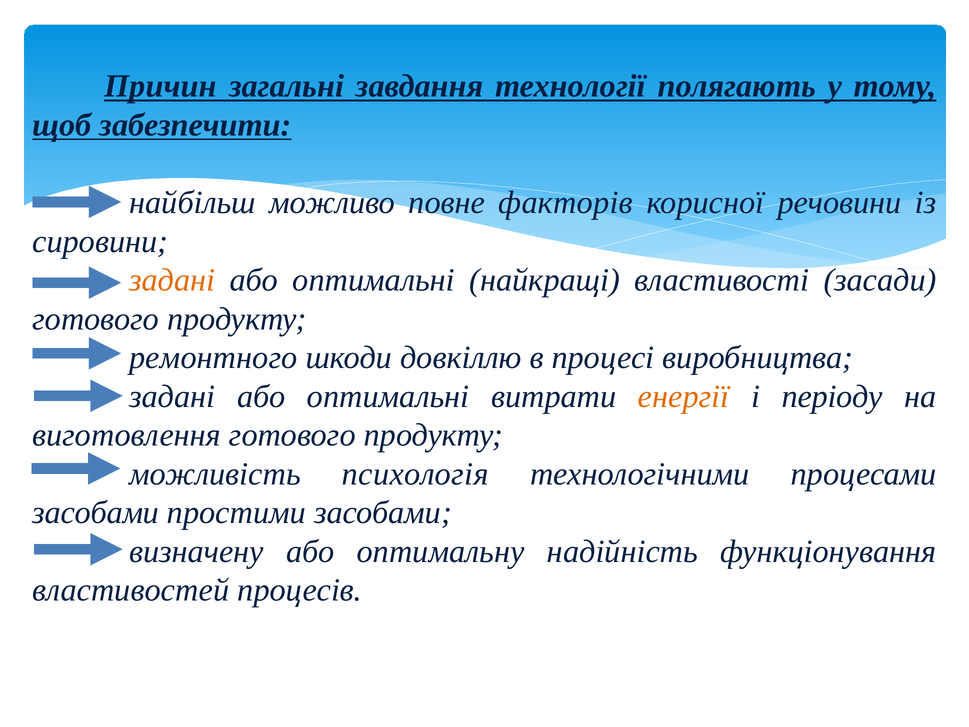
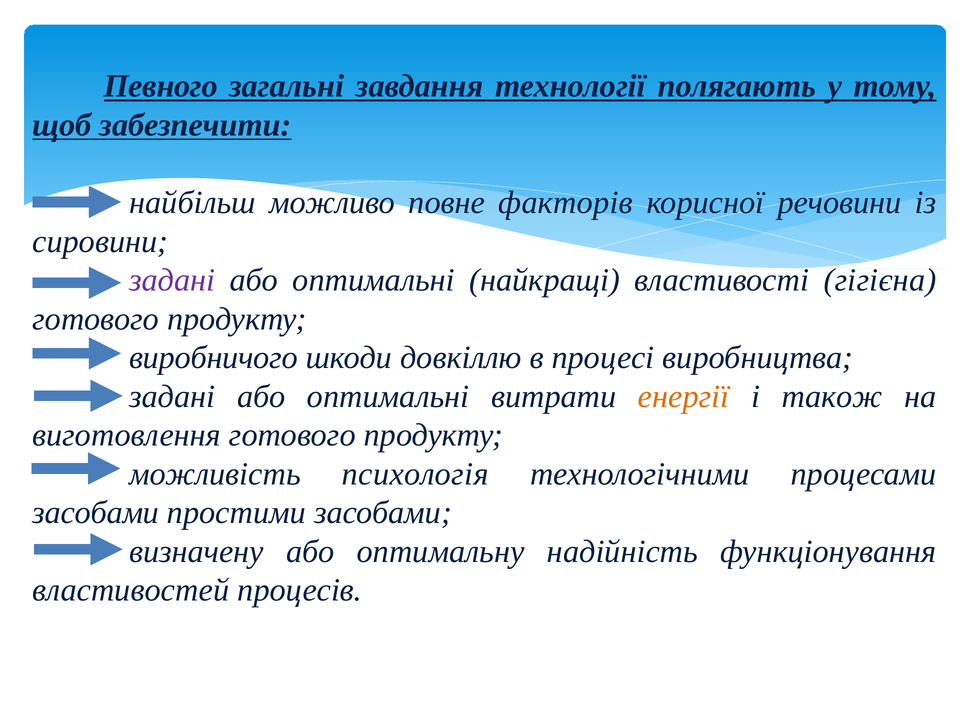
Причин: Причин -> Певного
задані at (172, 280) colour: orange -> purple
засади: засади -> гігієна
ремонтного: ремонтного -> виробничого
періоду: періоду -> також
